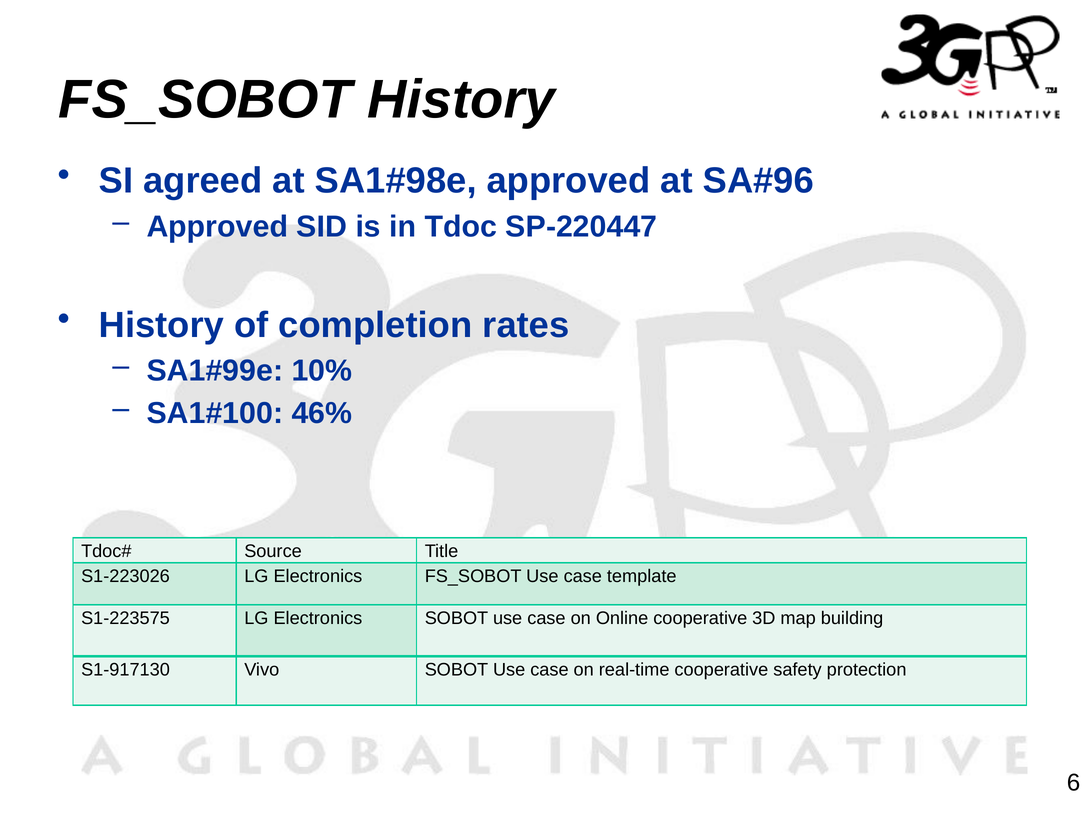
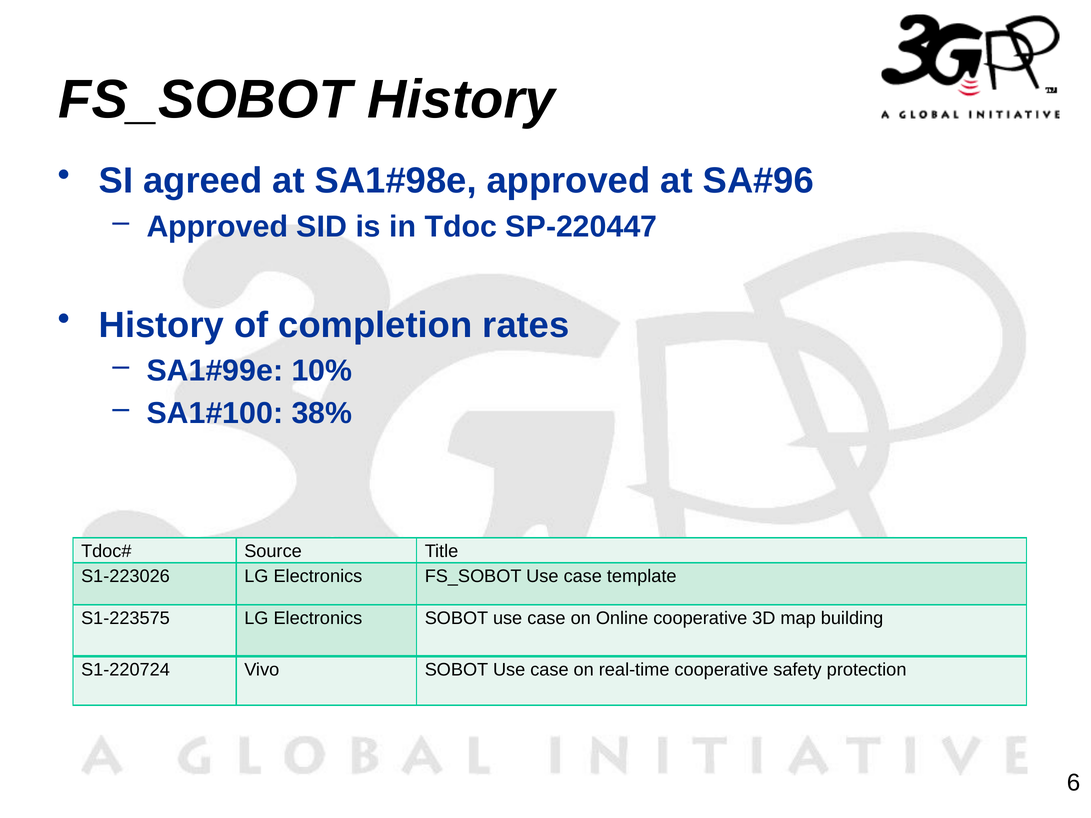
46%: 46% -> 38%
S1-917130: S1-917130 -> S1-220724
